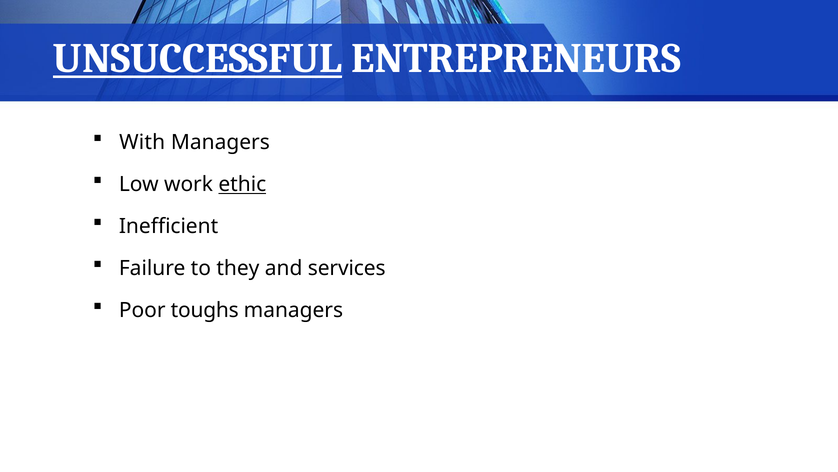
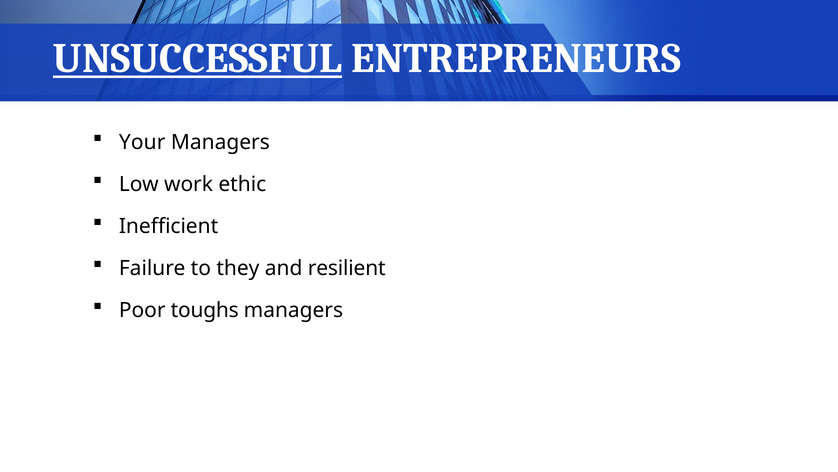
With: With -> Your
ethic underline: present -> none
services: services -> resilient
